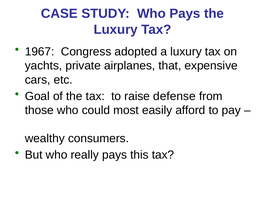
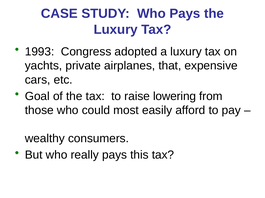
1967: 1967 -> 1993
defense: defense -> lowering
